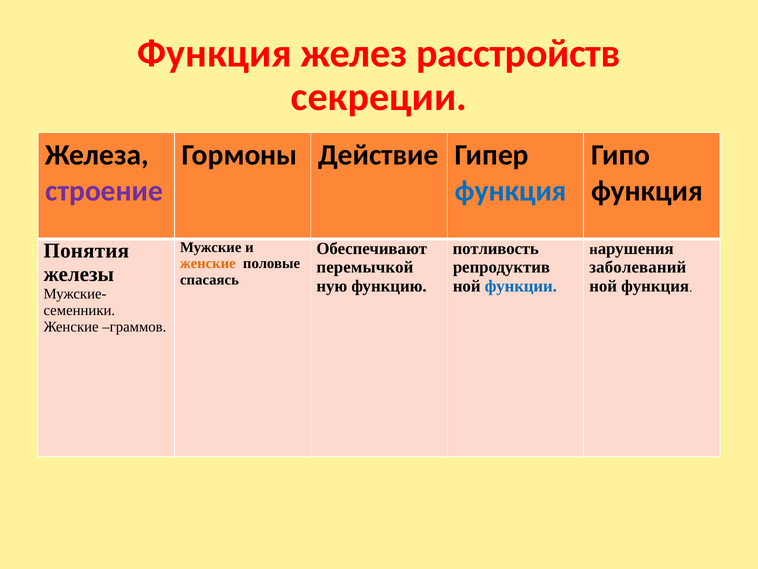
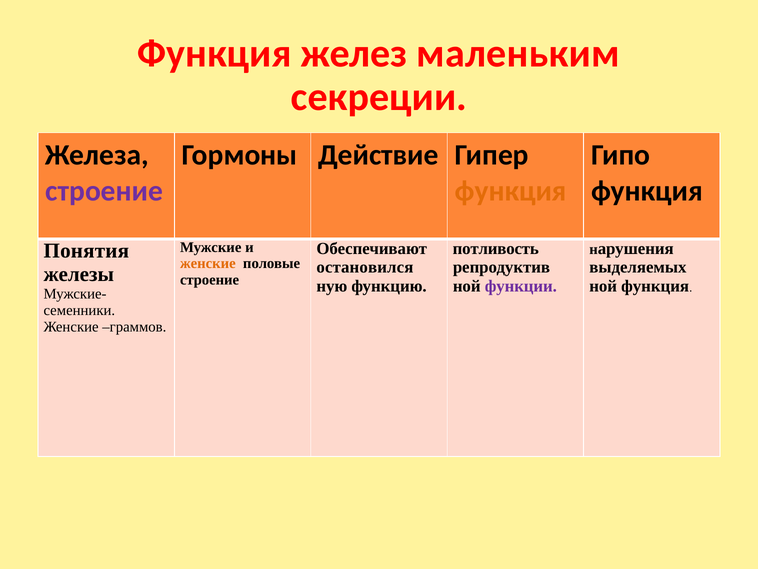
расстройств: расстройств -> маленьким
функция at (511, 191) colour: blue -> orange
перемычкой: перемычкой -> остановился
заболеваний: заболеваний -> выделяемых
спасаясь at (209, 280): спасаясь -> строение
функции colour: blue -> purple
